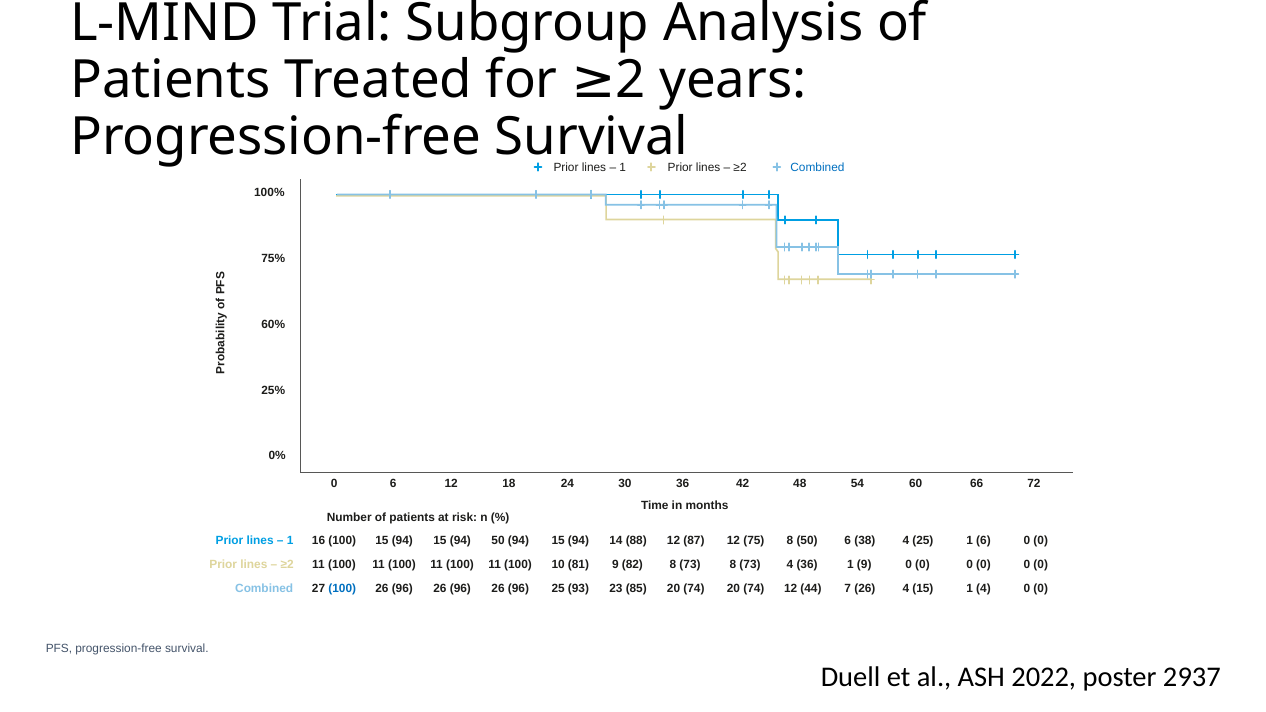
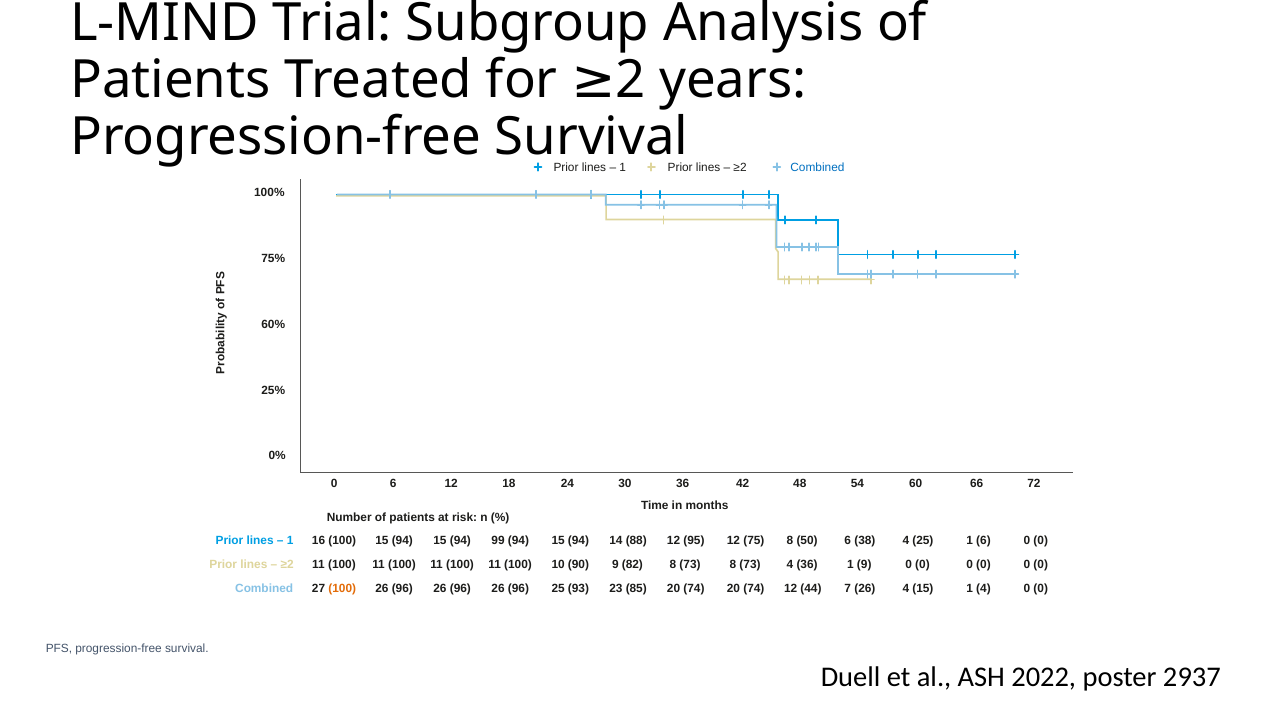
94 50: 50 -> 99
87: 87 -> 95
81: 81 -> 90
100 at (342, 589) colour: blue -> orange
